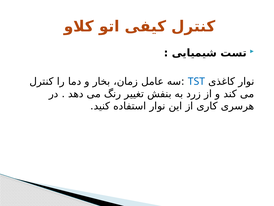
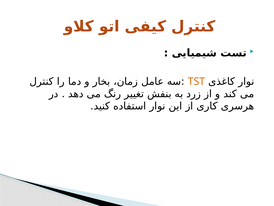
TST colour: blue -> orange
